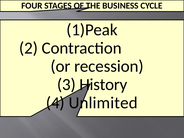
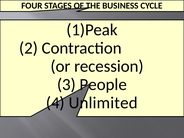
History: History -> People
